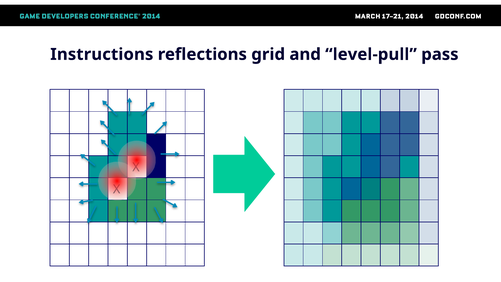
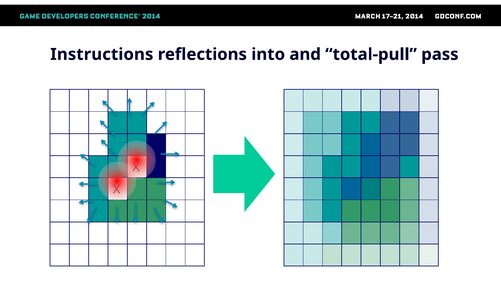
grid: grid -> into
level-pull: level-pull -> total-pull
